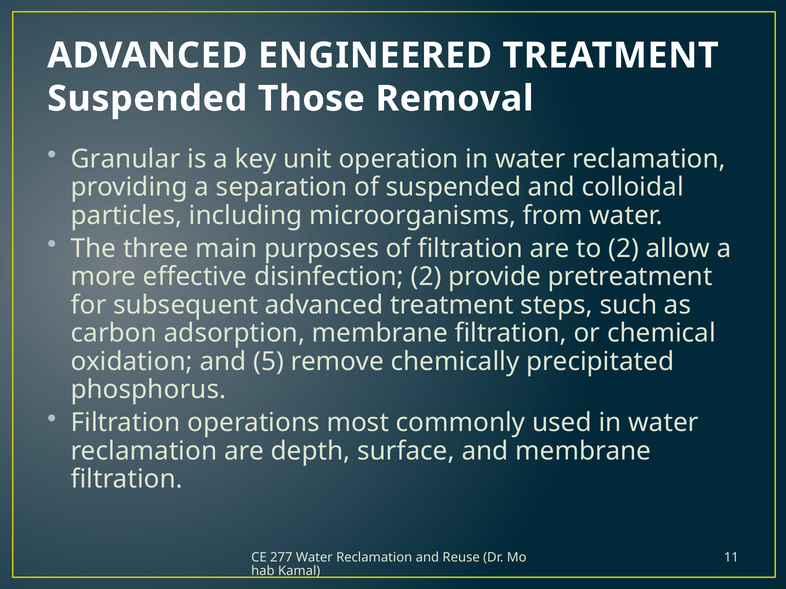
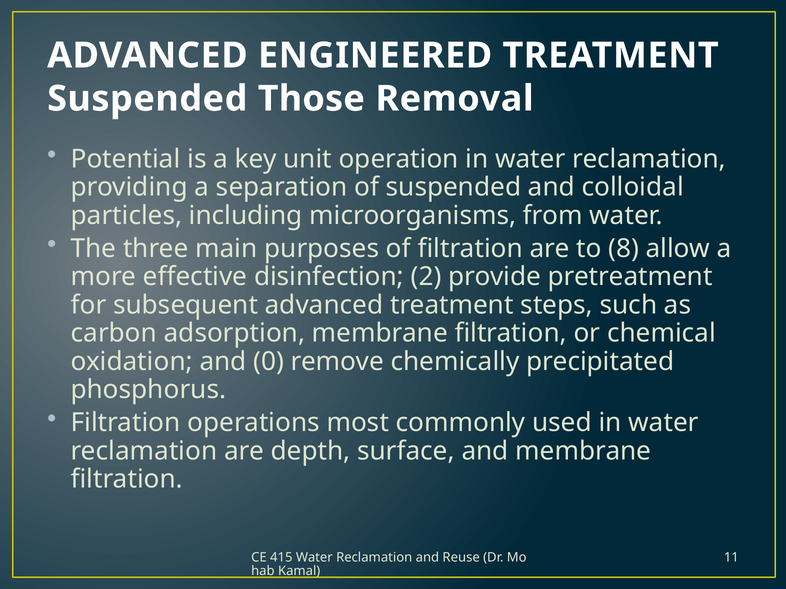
Granular: Granular -> Potential
to 2: 2 -> 8
5: 5 -> 0
277: 277 -> 415
